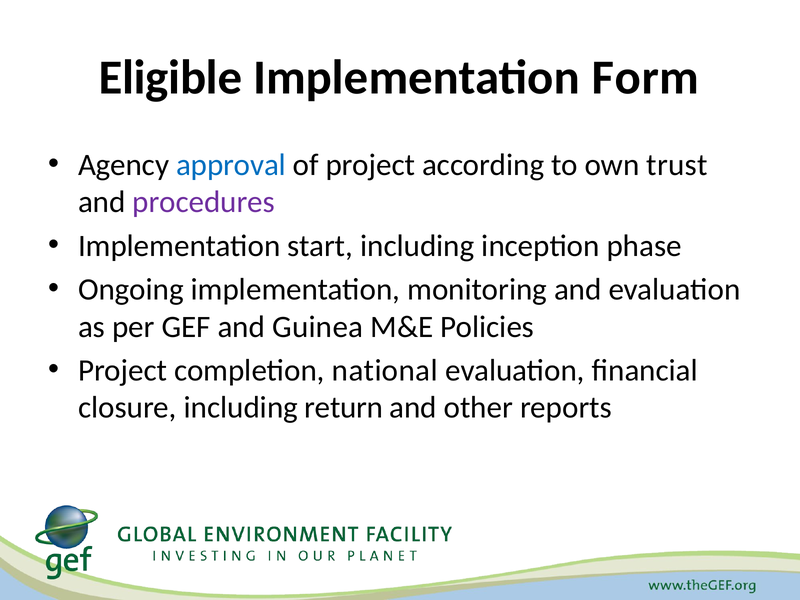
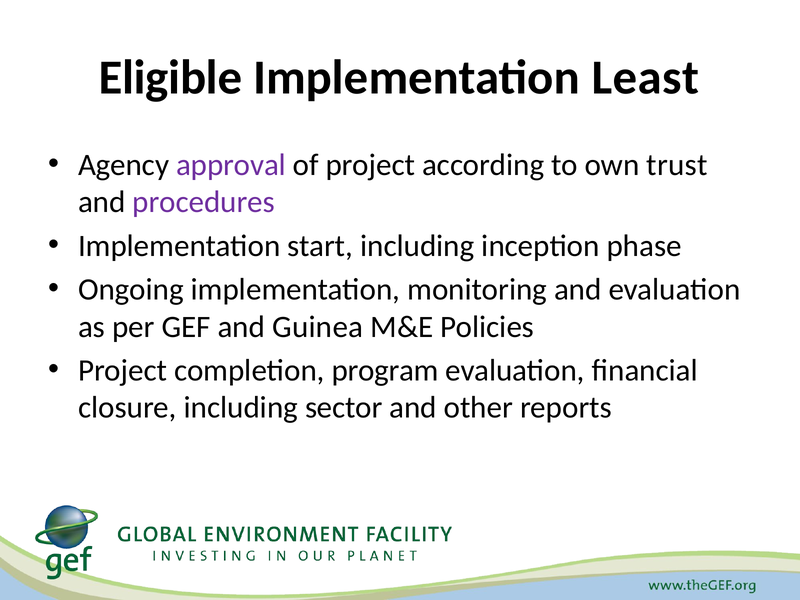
Form: Form -> Least
approval colour: blue -> purple
national: national -> program
return: return -> sector
